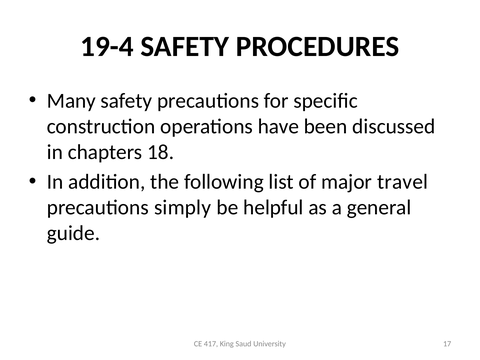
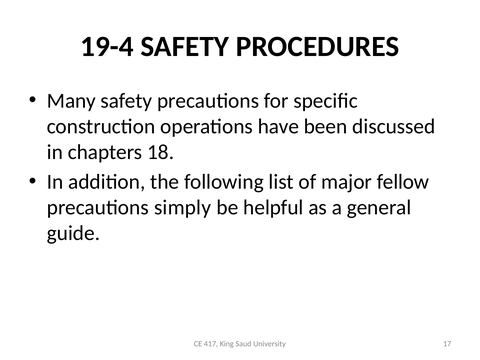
travel: travel -> fellow
